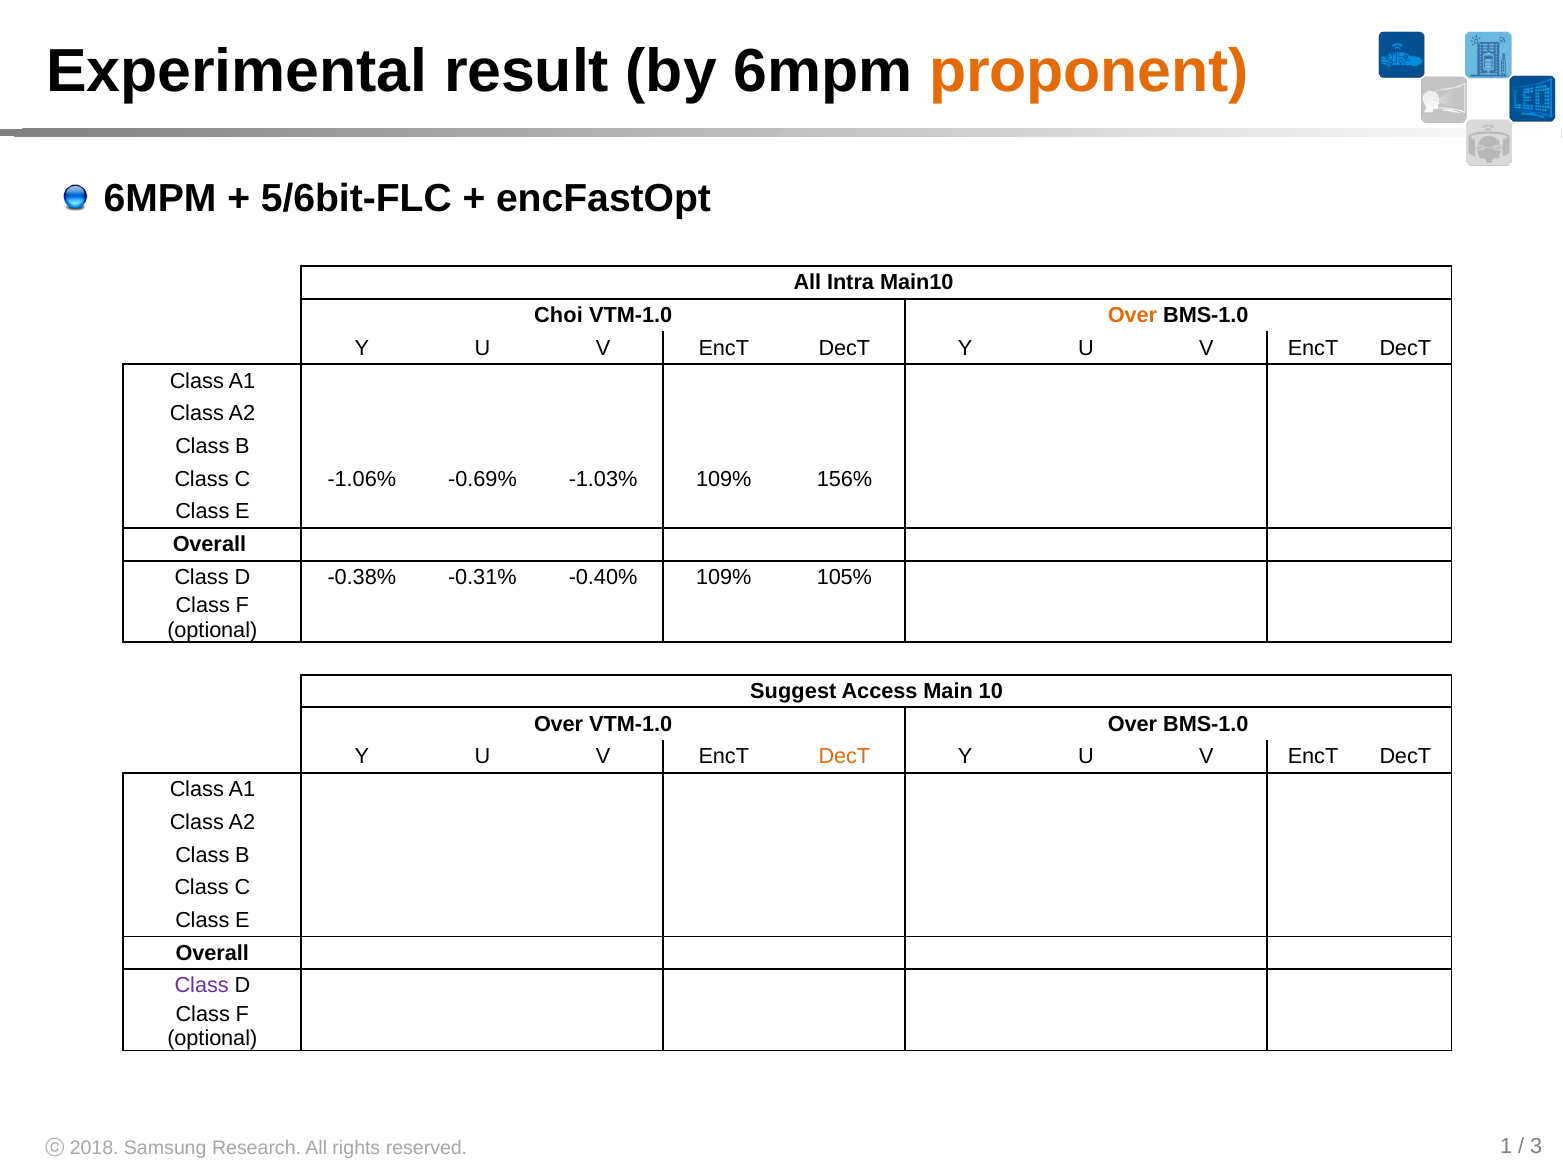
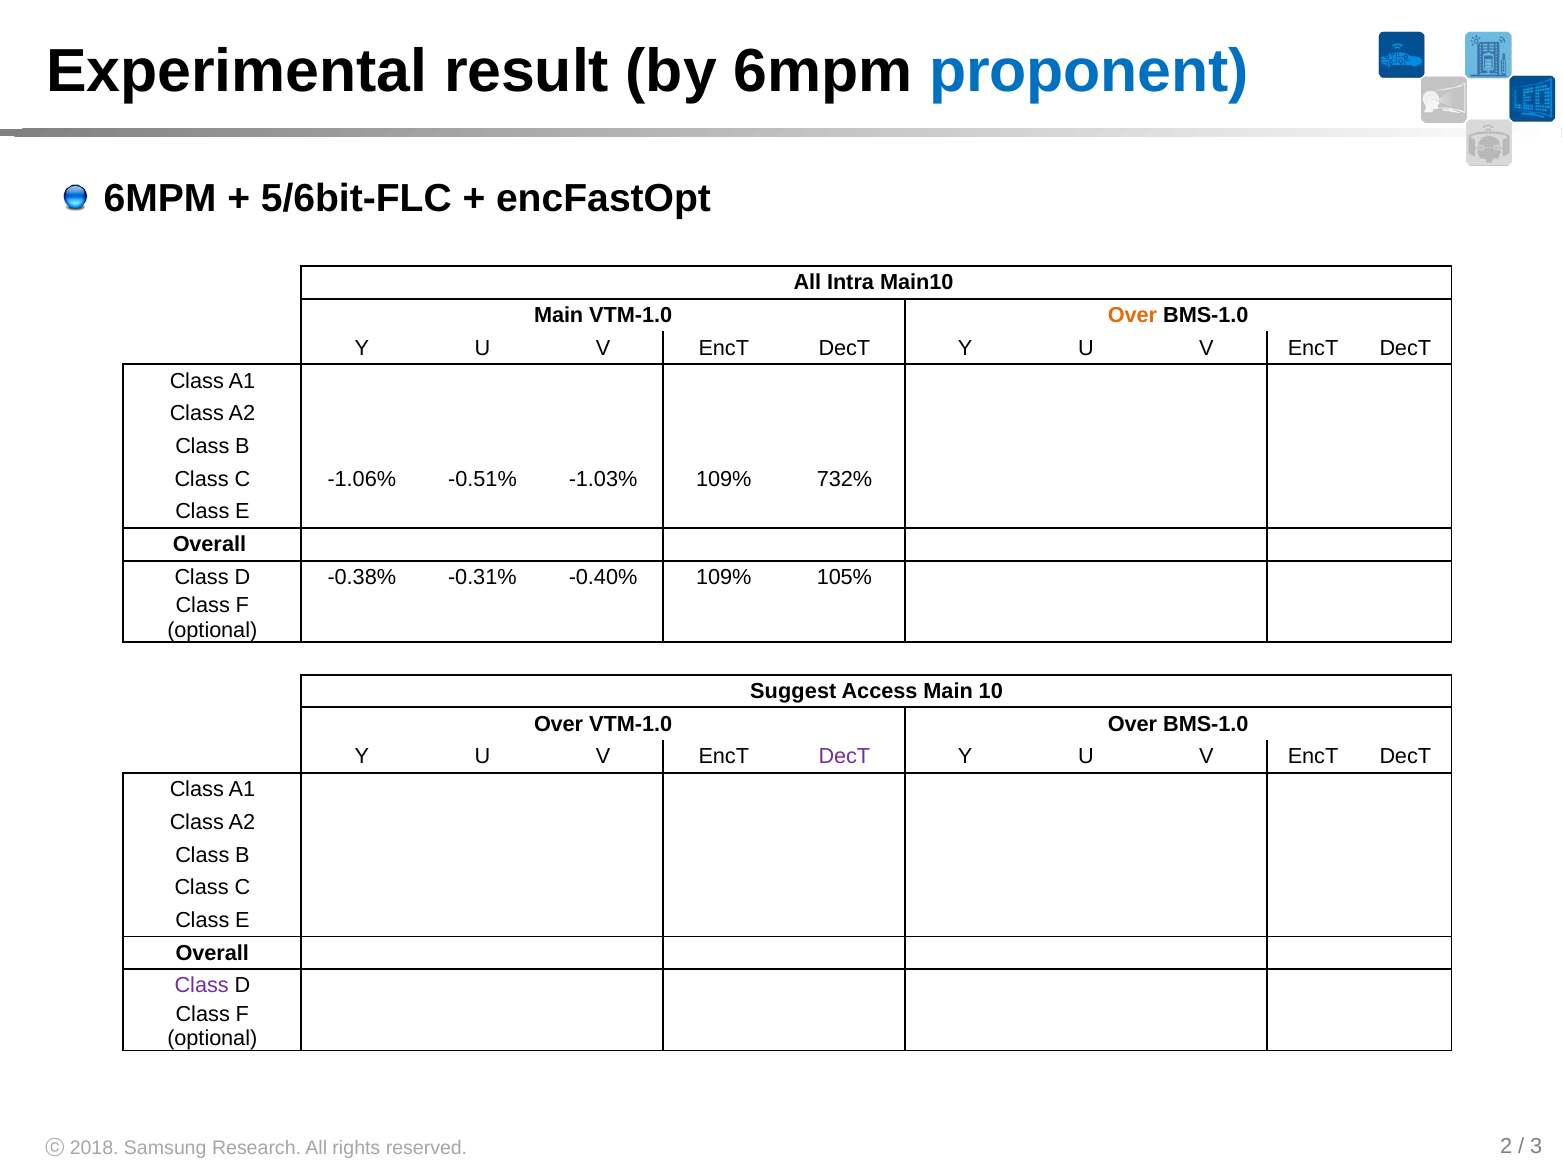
proponent colour: orange -> blue
Choi at (558, 315): Choi -> Main
-0.69%: -0.69% -> -0.51%
156%: 156% -> 732%
DecT at (844, 757) colour: orange -> purple
1: 1 -> 2
